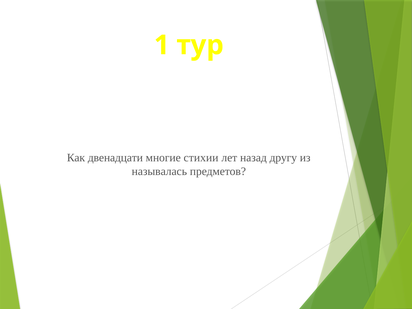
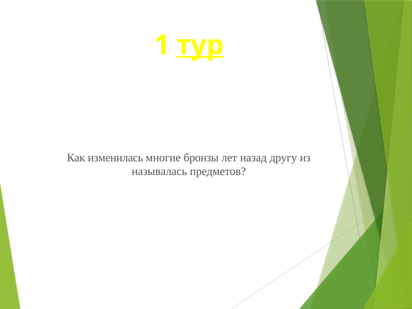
тур underline: none -> present
двенадцати: двенадцати -> изменилась
стихии: стихии -> бронзы
